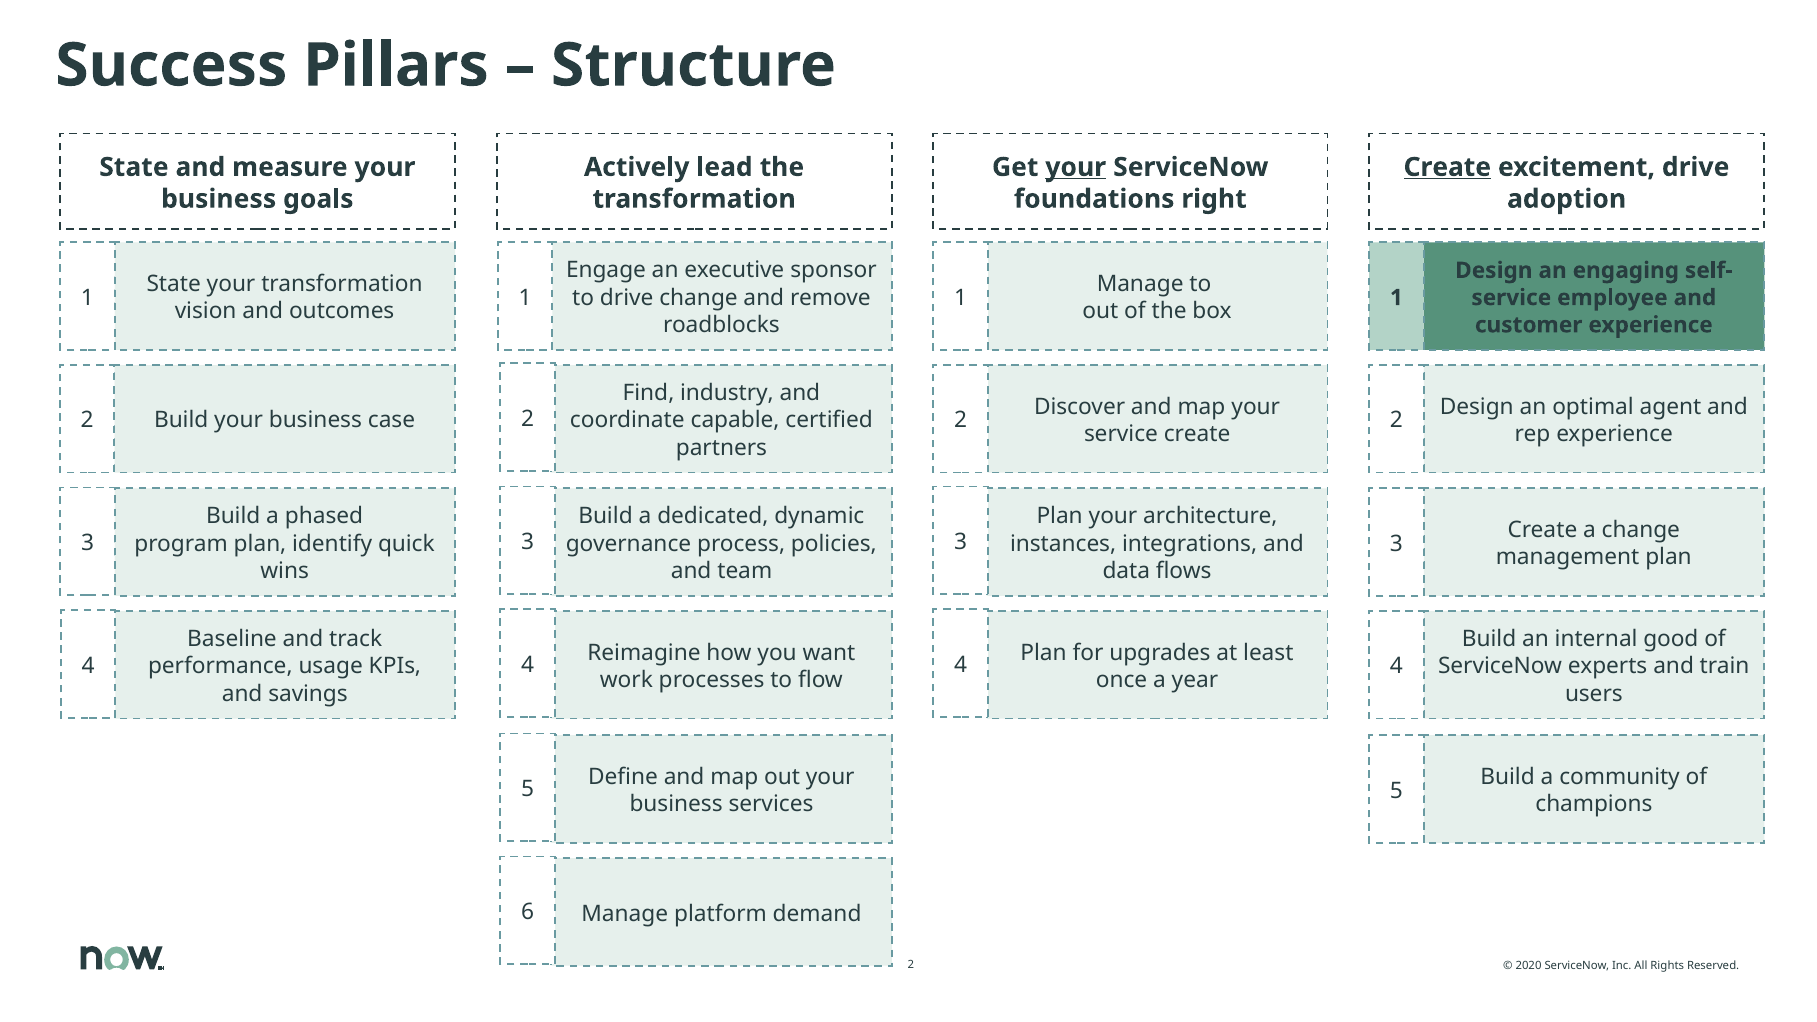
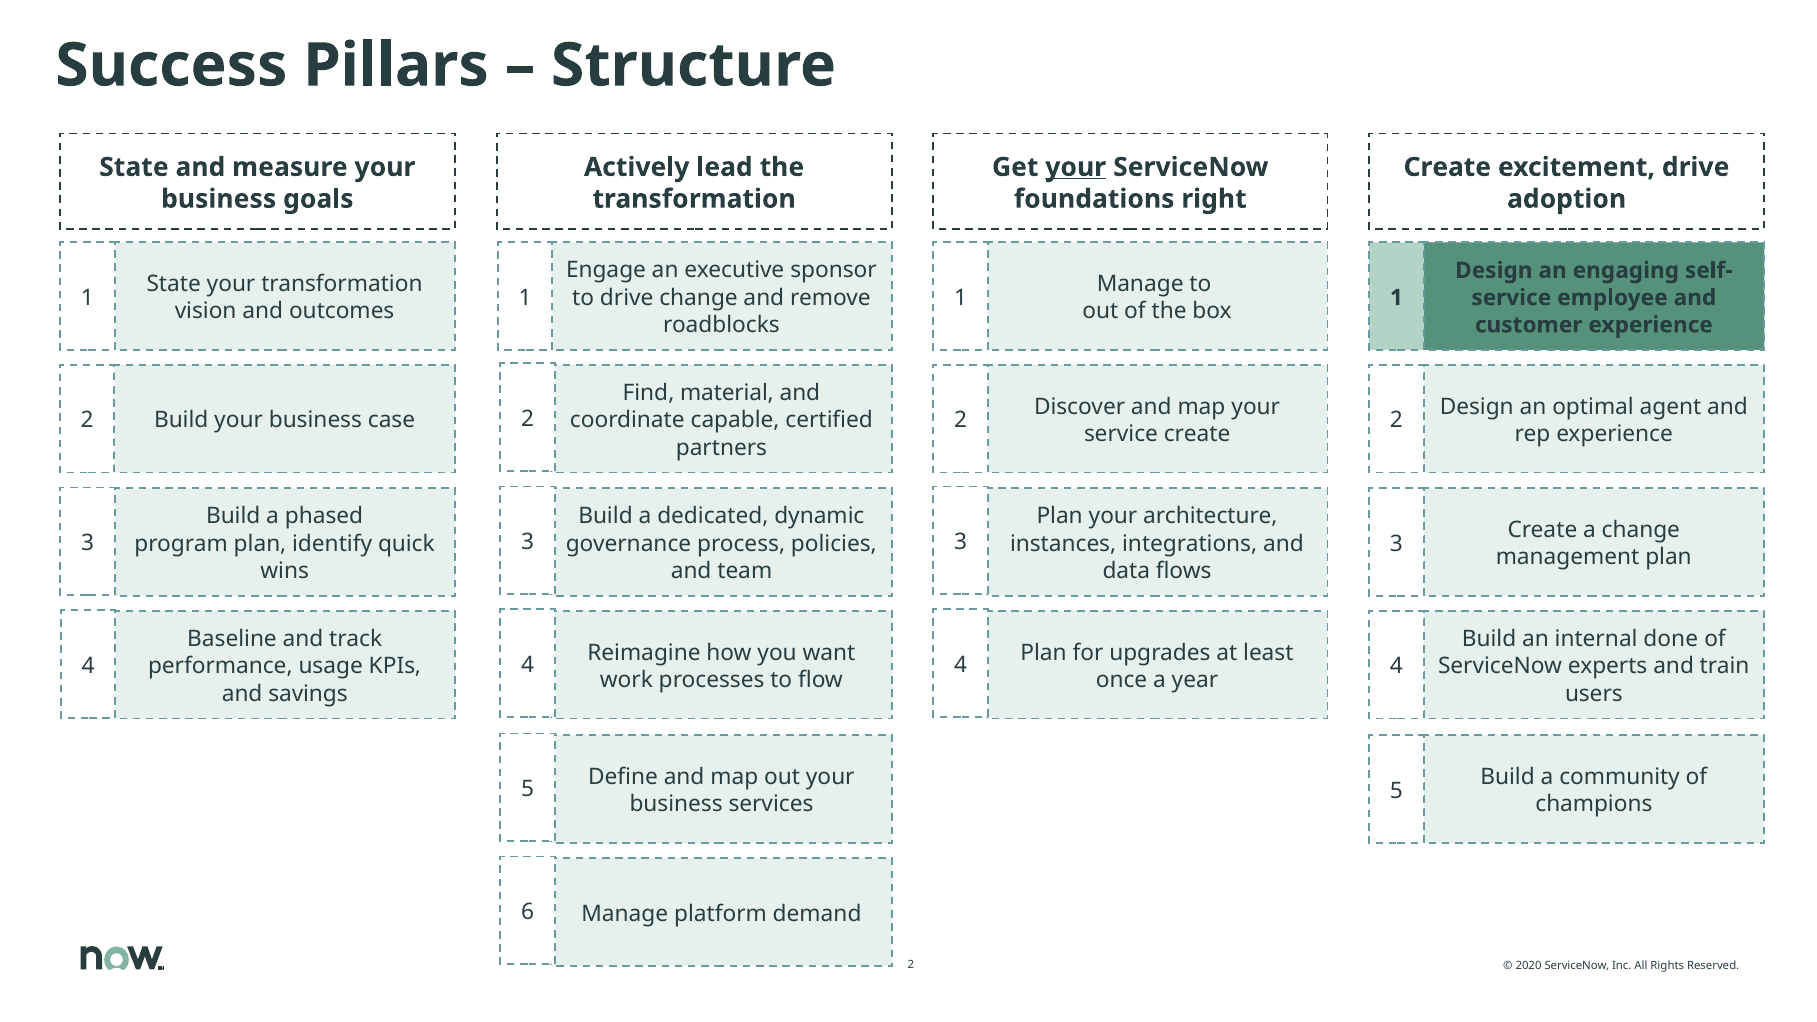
Create at (1447, 167) underline: present -> none
industry: industry -> material
good: good -> done
